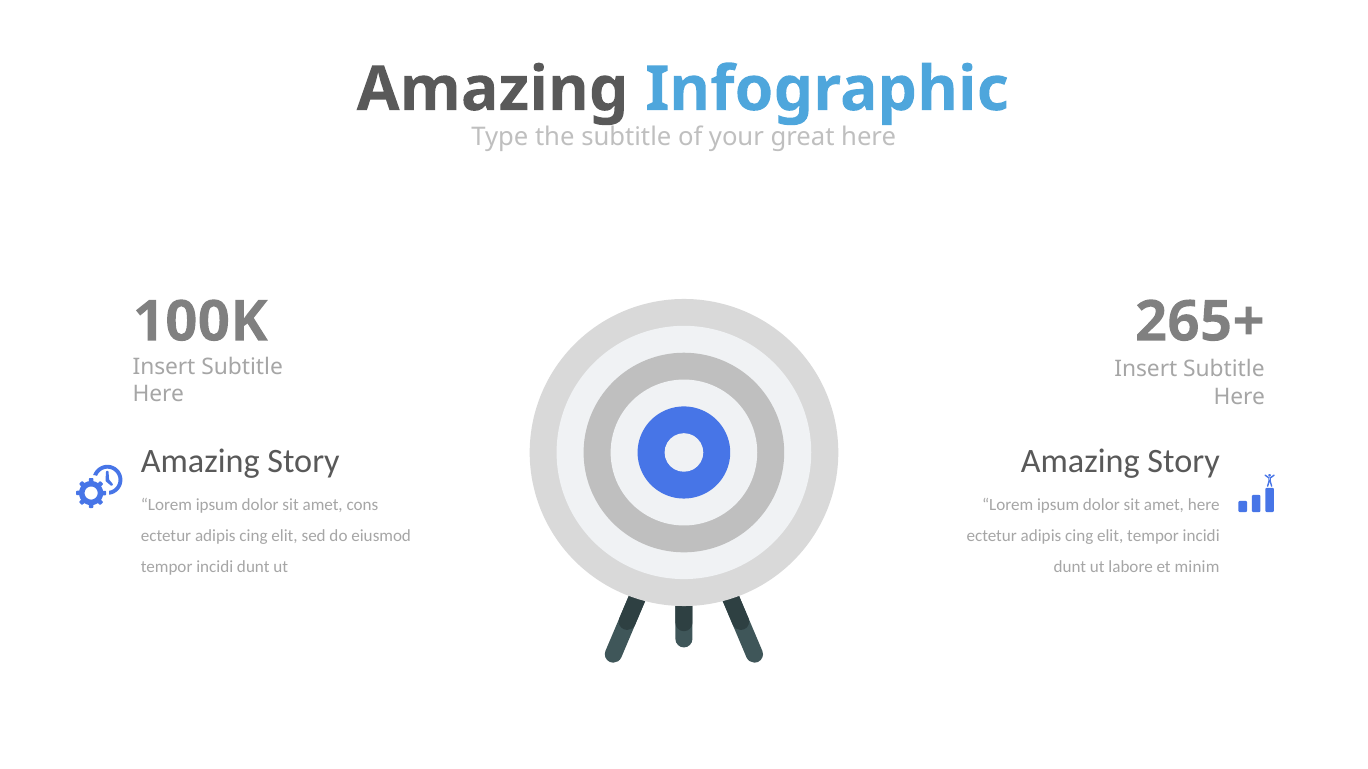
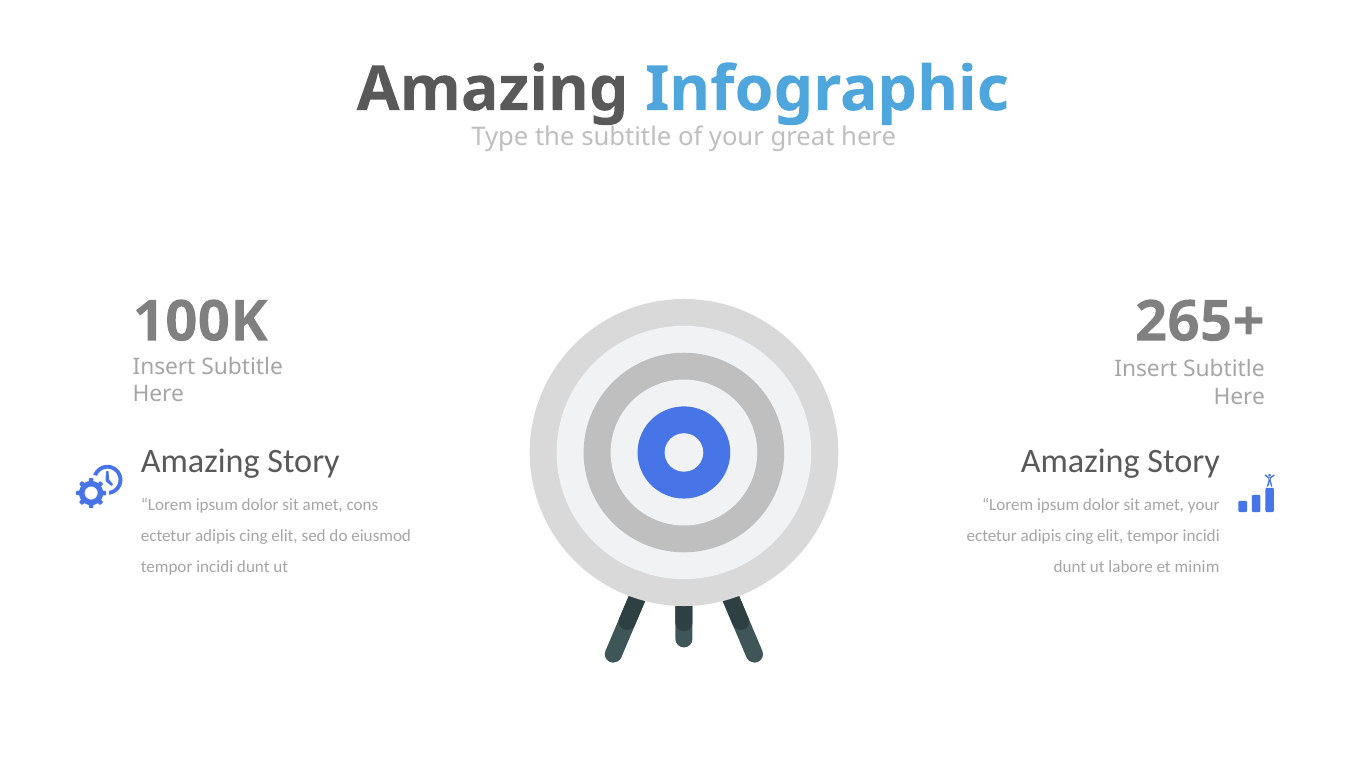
amet here: here -> your
